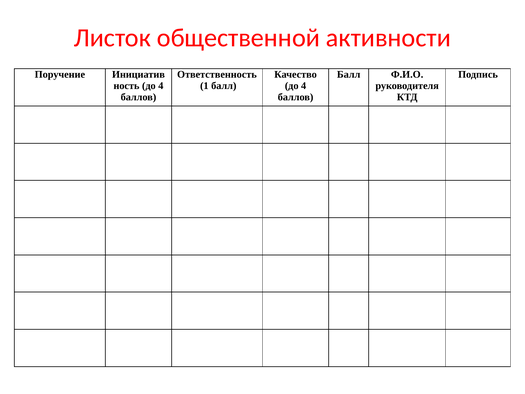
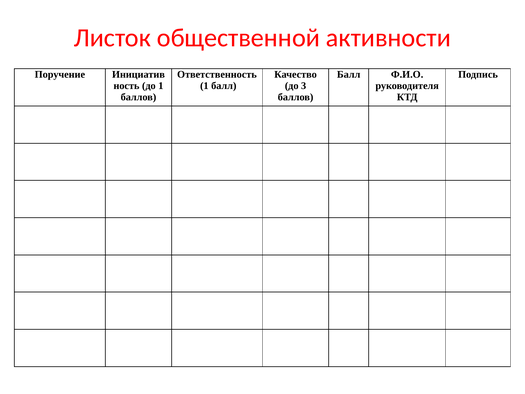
4 at (161, 86): 4 -> 1
4 at (304, 86): 4 -> 3
